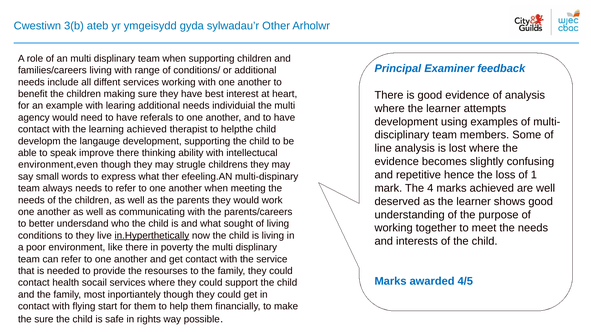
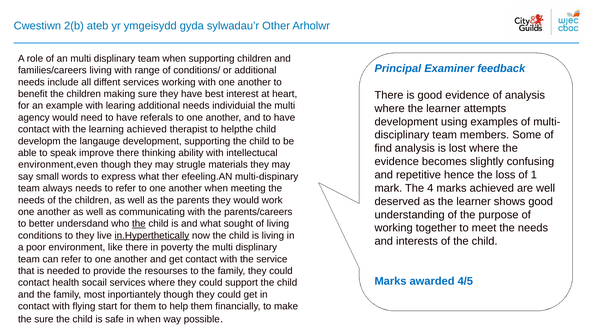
3(b: 3(b -> 2(b
line: line -> find
childrens: childrens -> materials
the at (139, 224) underline: none -> present
in rights: rights -> when
